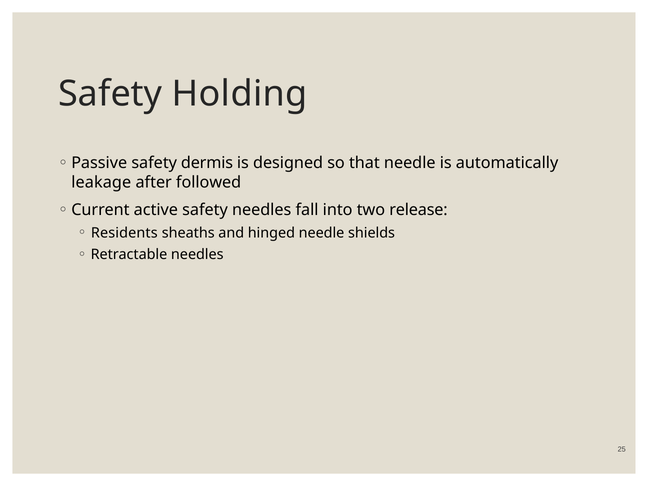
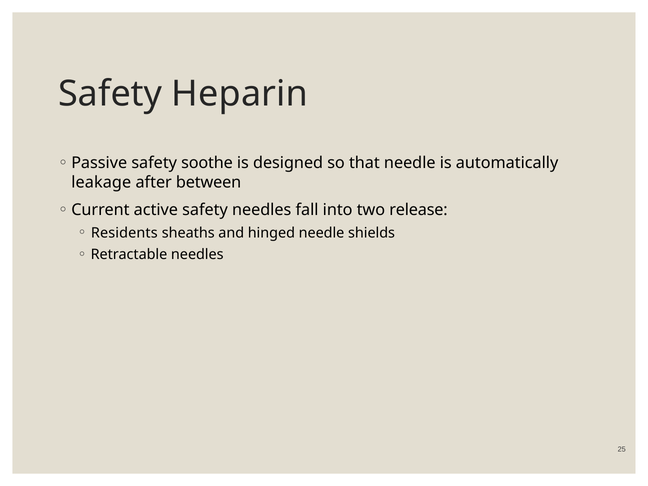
Holding: Holding -> Heparin
dermis: dermis -> soothe
followed: followed -> between
